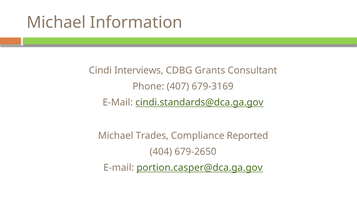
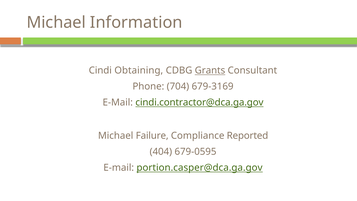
Interviews: Interviews -> Obtaining
Grants underline: none -> present
407: 407 -> 704
cindi.standards@dca.ga.gov: cindi.standards@dca.ga.gov -> cindi.contractor@dca.ga.gov
Trades: Trades -> Failure
679-2650: 679-2650 -> 679-0595
